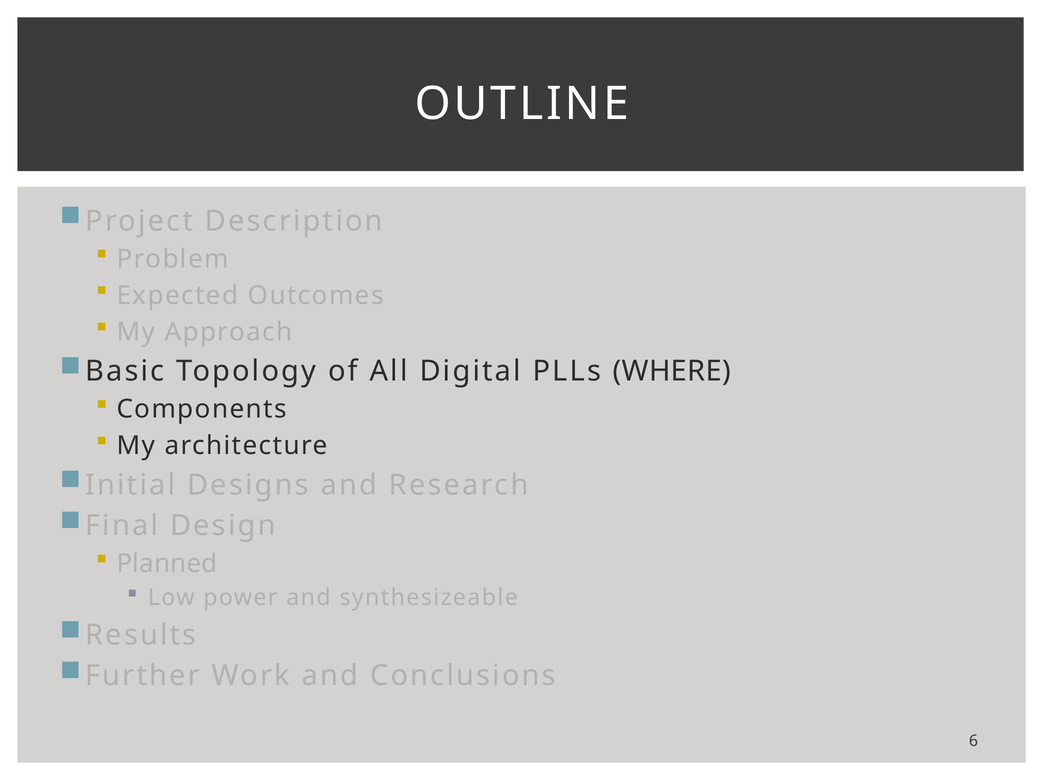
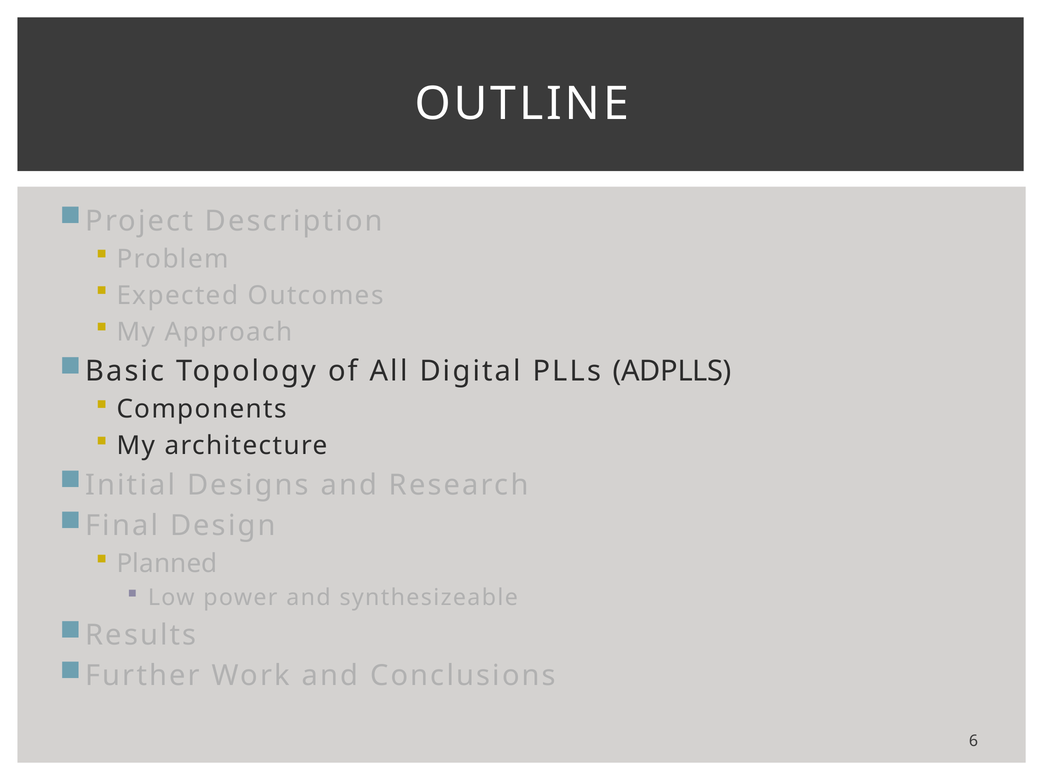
WHERE: WHERE -> ADPLLS
